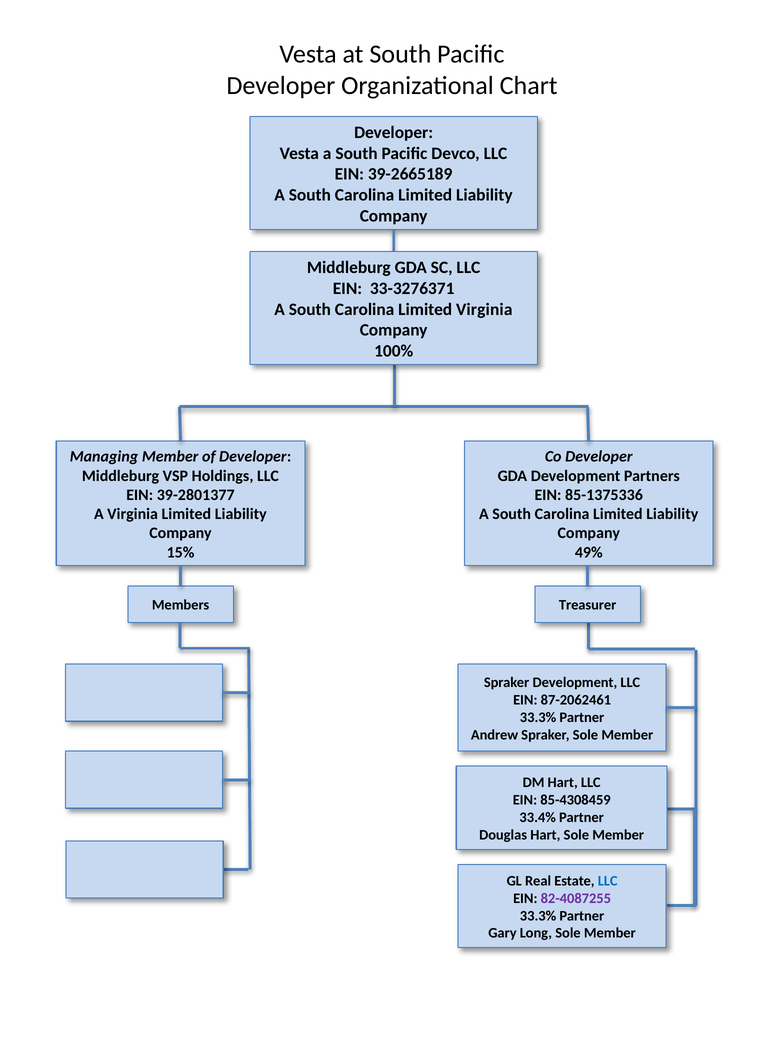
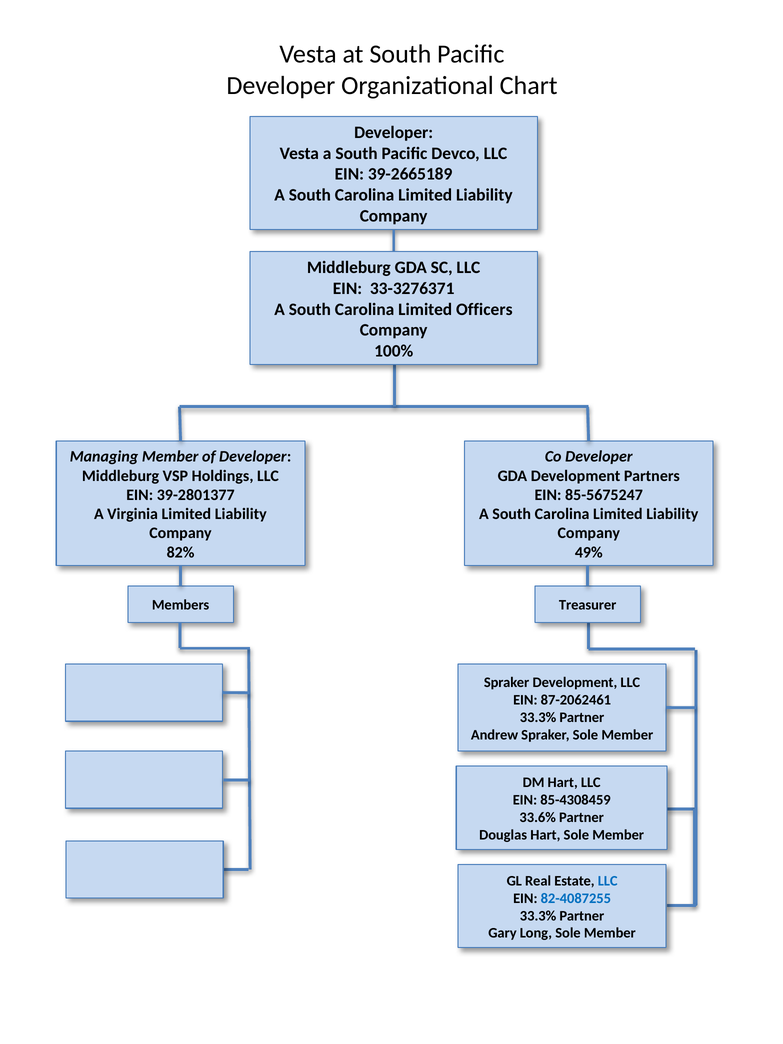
Limited Virginia: Virginia -> Officers
85-1375336: 85-1375336 -> 85-5675247
15%: 15% -> 82%
33.4%: 33.4% -> 33.6%
82-4087255 colour: purple -> blue
